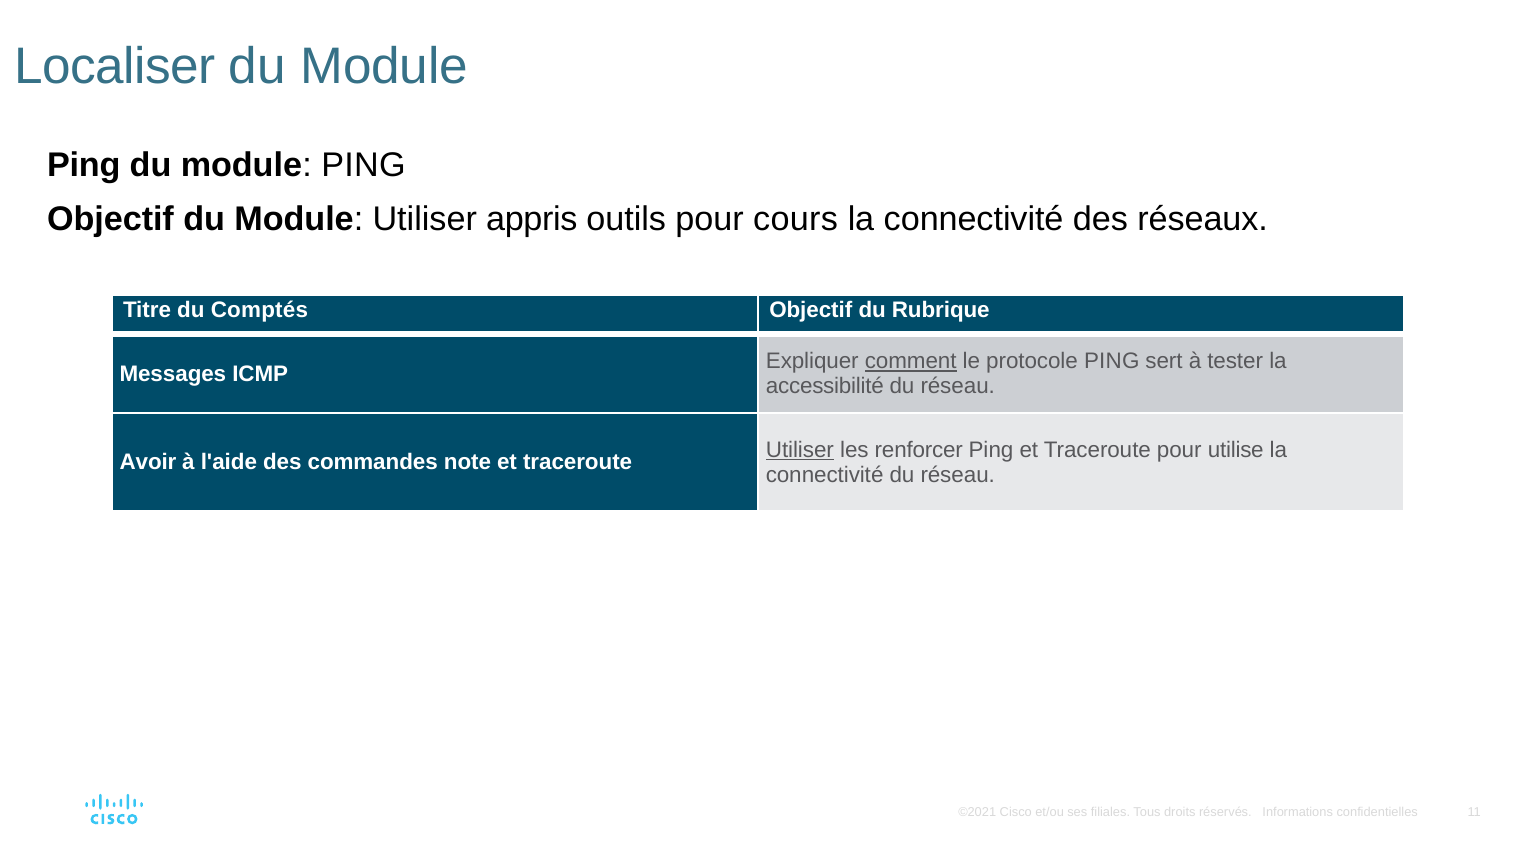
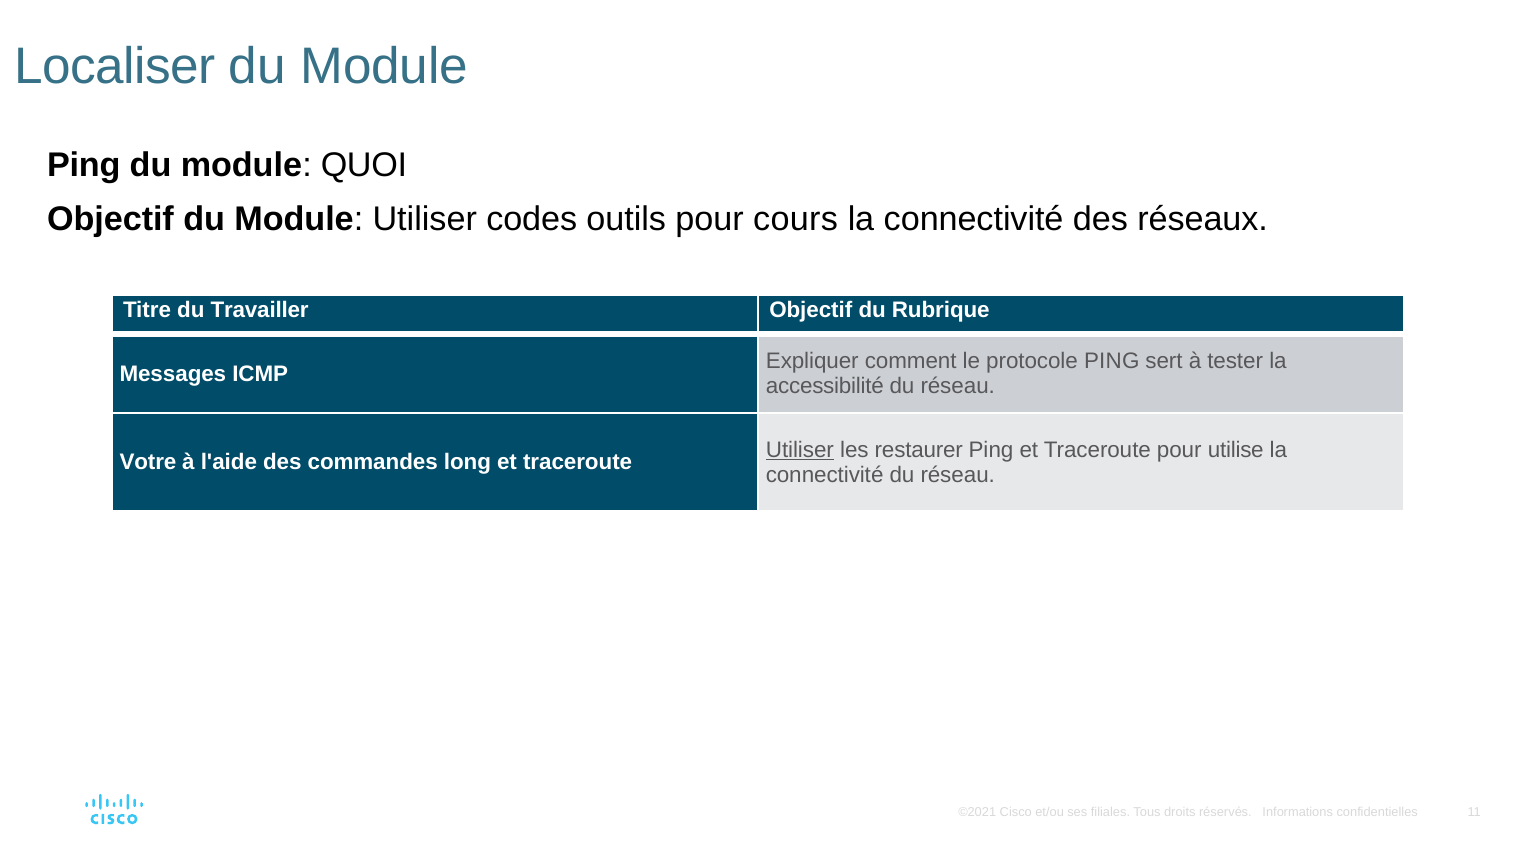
PING at (364, 165): PING -> QUOI
appris: appris -> codes
Comptés: Comptés -> Travailler
comment underline: present -> none
renforcer: renforcer -> restaurer
Avoir: Avoir -> Votre
note: note -> long
